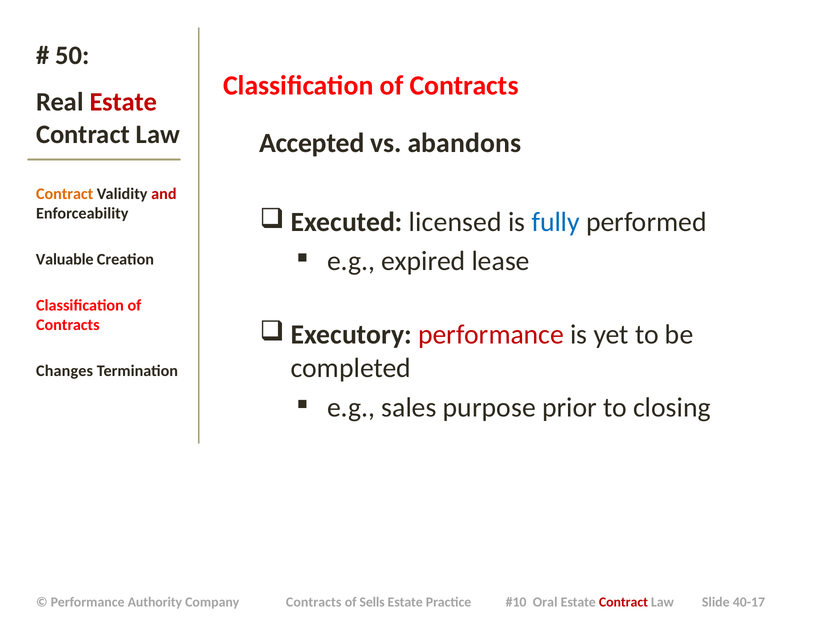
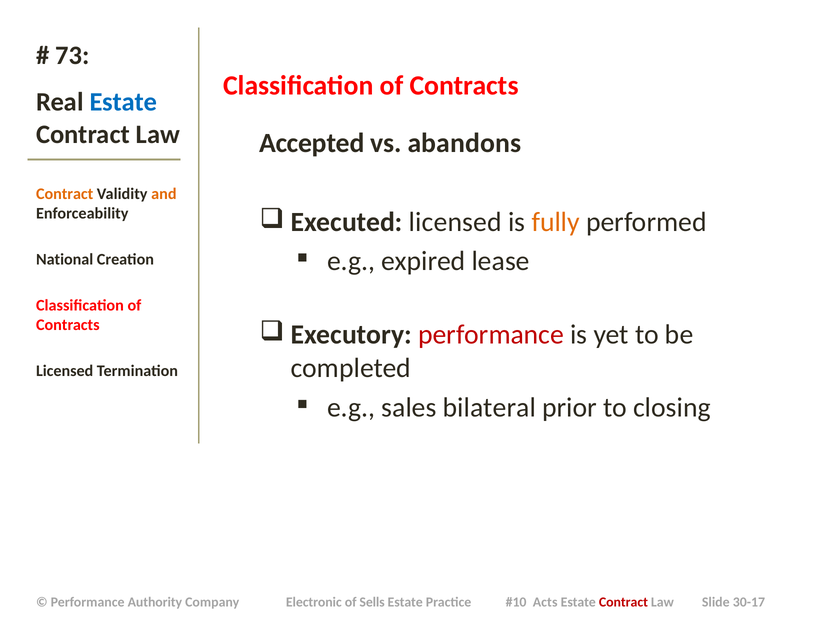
50: 50 -> 73
Estate at (123, 102) colour: red -> blue
and colour: red -> orange
fully colour: blue -> orange
Valuable: Valuable -> National
Changes at (65, 371): Changes -> Licensed
purpose: purpose -> bilateral
Company Contracts: Contracts -> Electronic
Oral: Oral -> Acts
40-17: 40-17 -> 30-17
